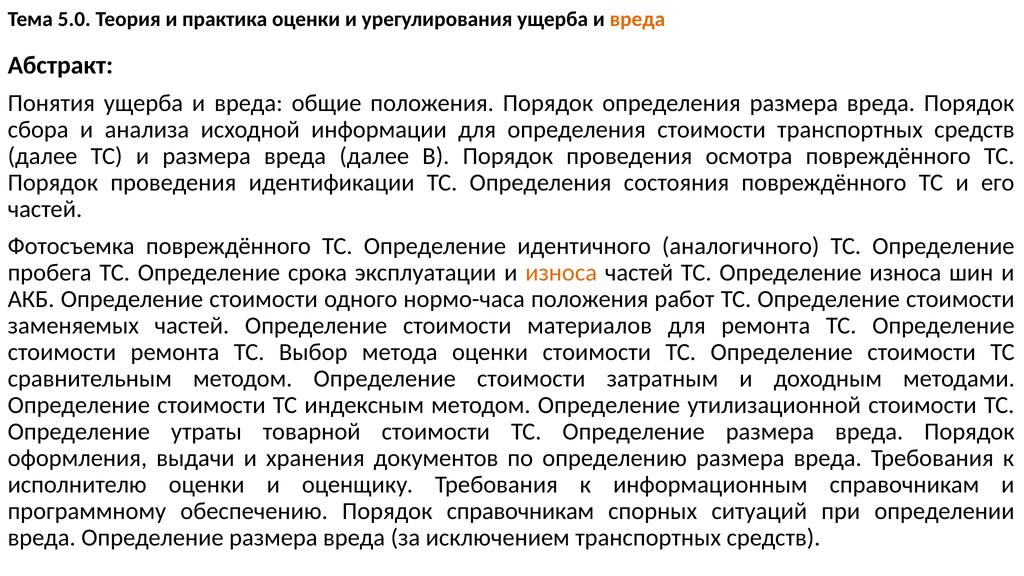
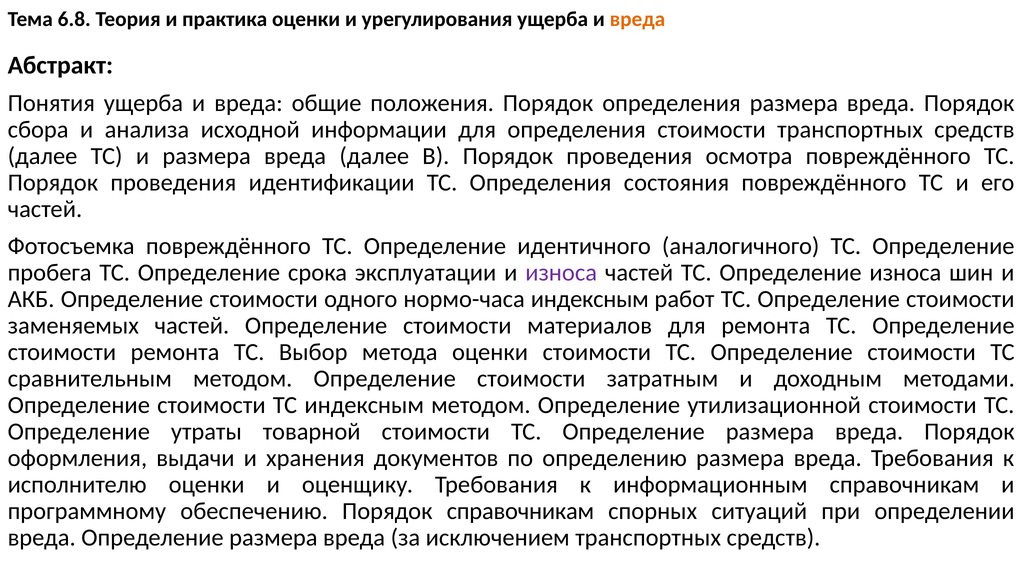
5.0: 5.0 -> 6.8
износа at (561, 273) colour: orange -> purple
нормо-часа положения: положения -> индексным
